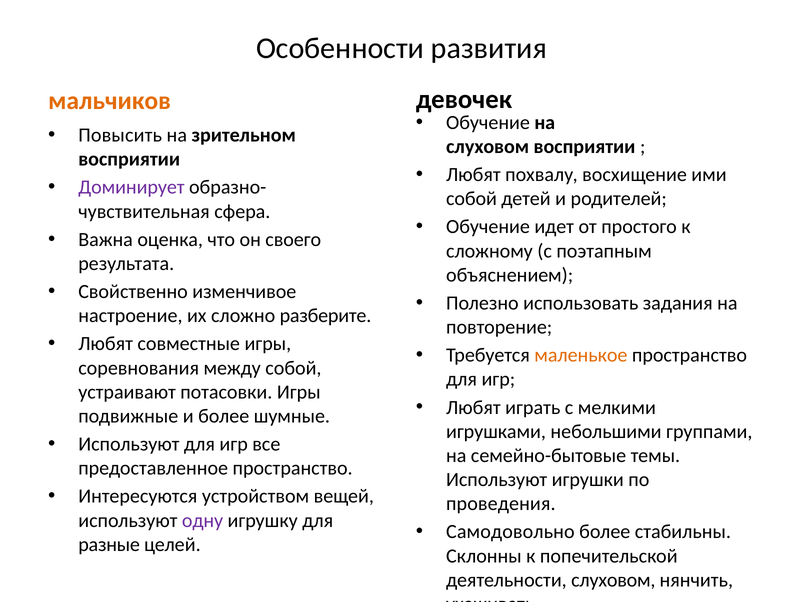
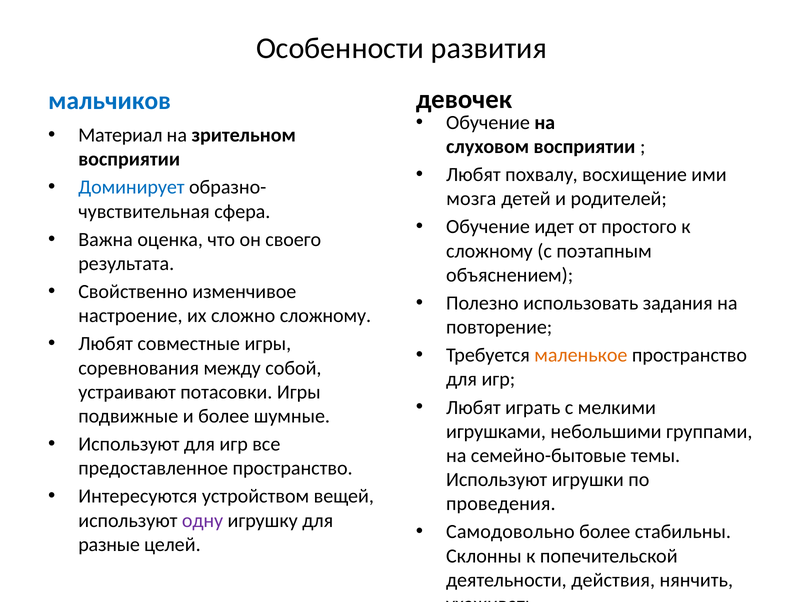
мальчиков colour: orange -> blue
Повысить: Повысить -> Материал
Доминирует colour: purple -> blue
собой at (471, 199): собой -> мозга
сложно разберите: разберите -> сложному
деятельности слуховом: слуховом -> действия
